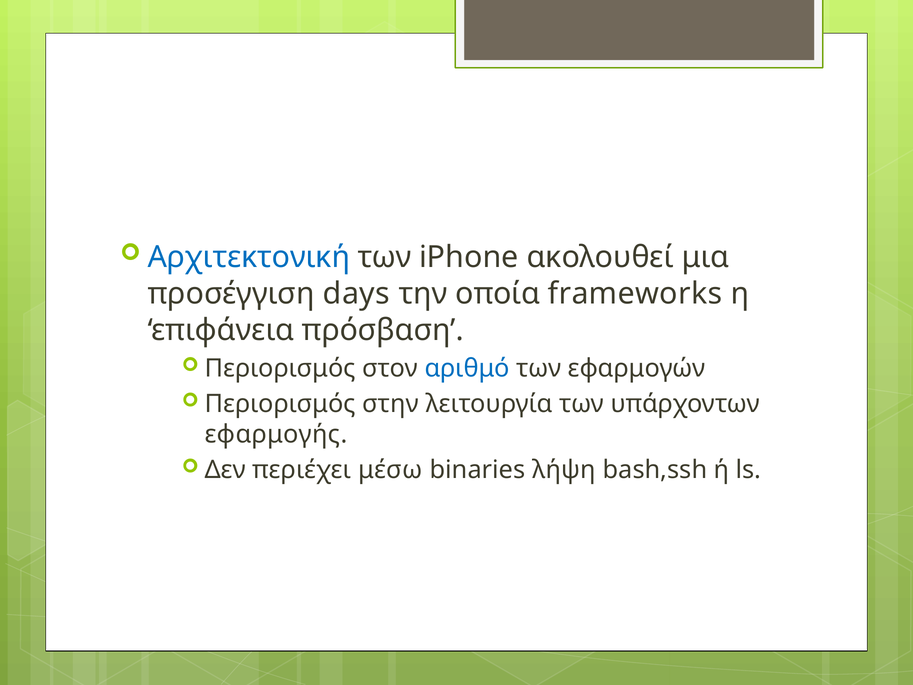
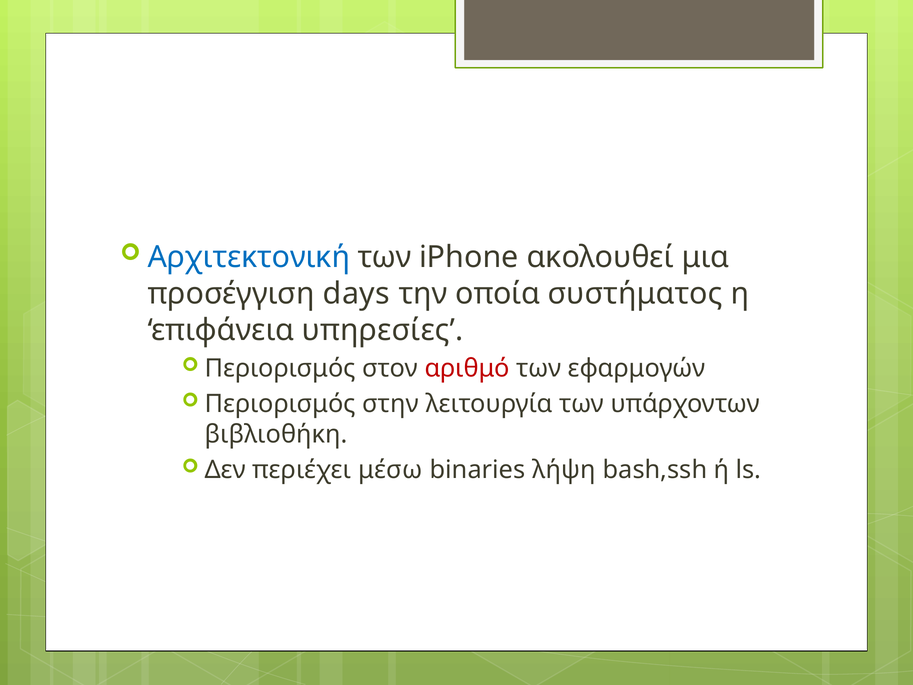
frameworks: frameworks -> συστήματος
πρόσβαση: πρόσβαση -> υπηρεσίες
αριθμό colour: blue -> red
εφαρμογής: εφαρμογής -> βιβλιοθήκη
